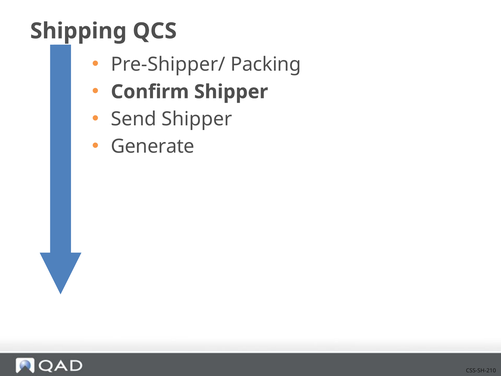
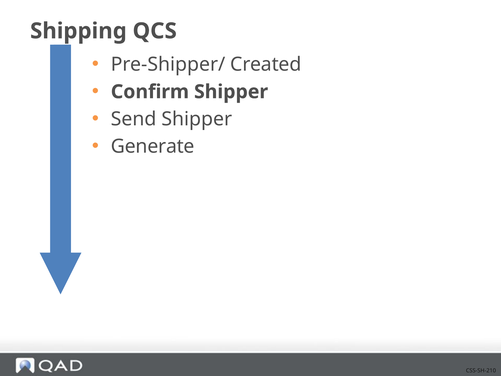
Packing: Packing -> Created
